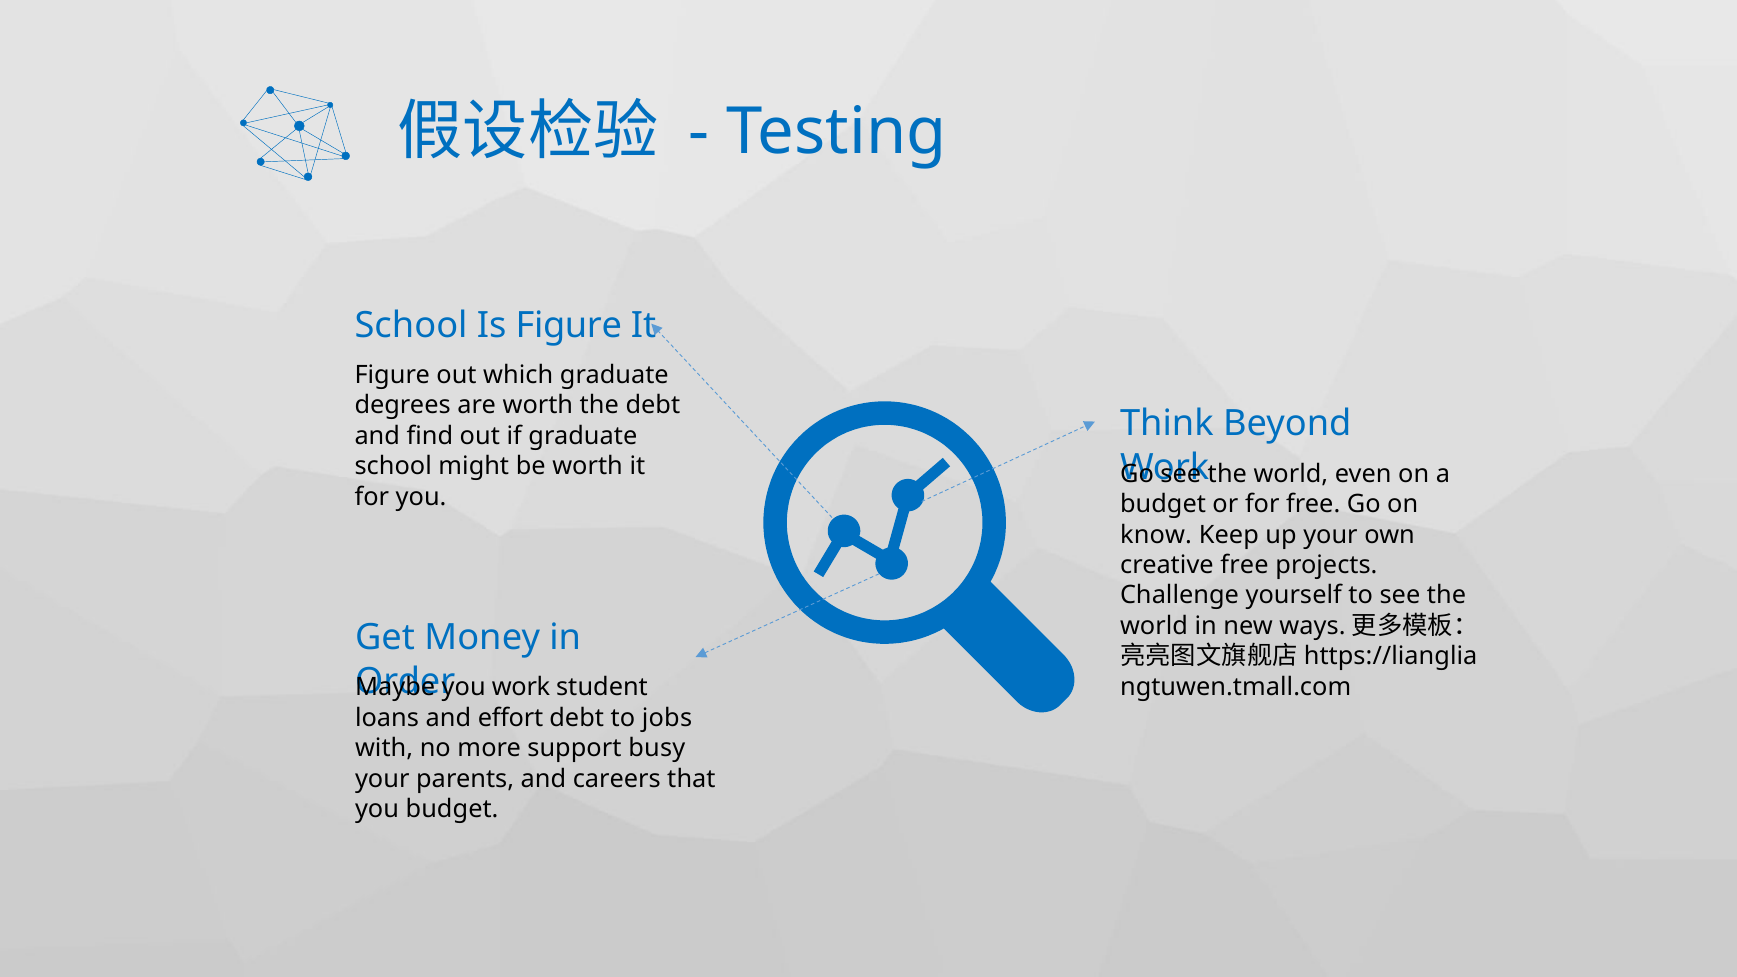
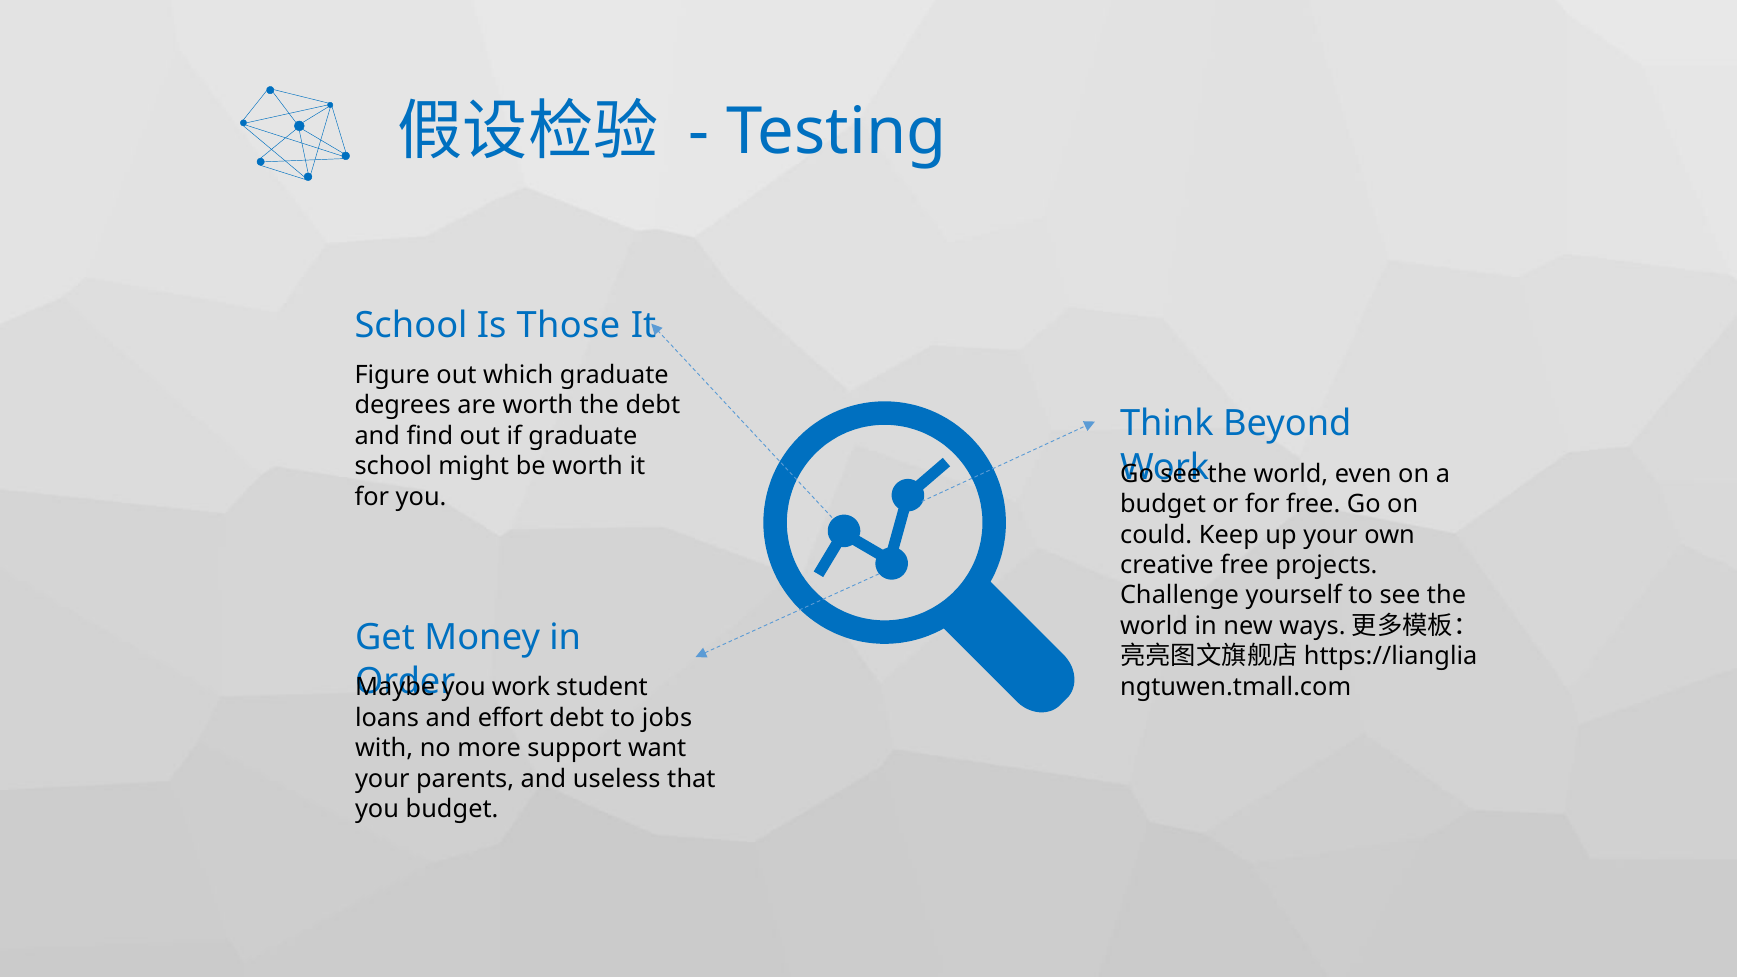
Is Figure: Figure -> Those
know: know -> could
busy: busy -> want
careers: careers -> useless
